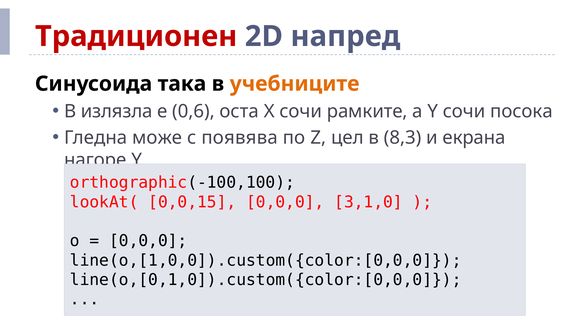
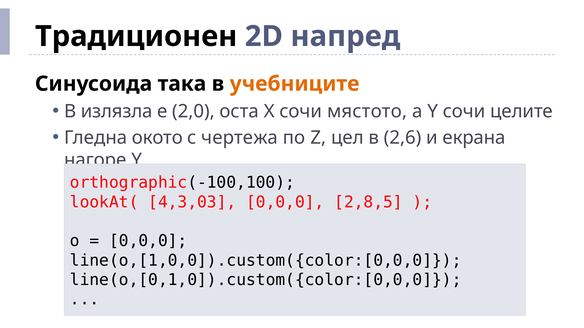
Традиционен colour: red -> black
0,6: 0,6 -> 2,0
рамките: рамките -> мястото
посока: посока -> целите
може: може -> окото
появява: появява -> чертежа
8,3: 8,3 -> 2,6
0,0,15: 0,0,15 -> 4,3,03
3,1,0: 3,1,0 -> 2,8,5
